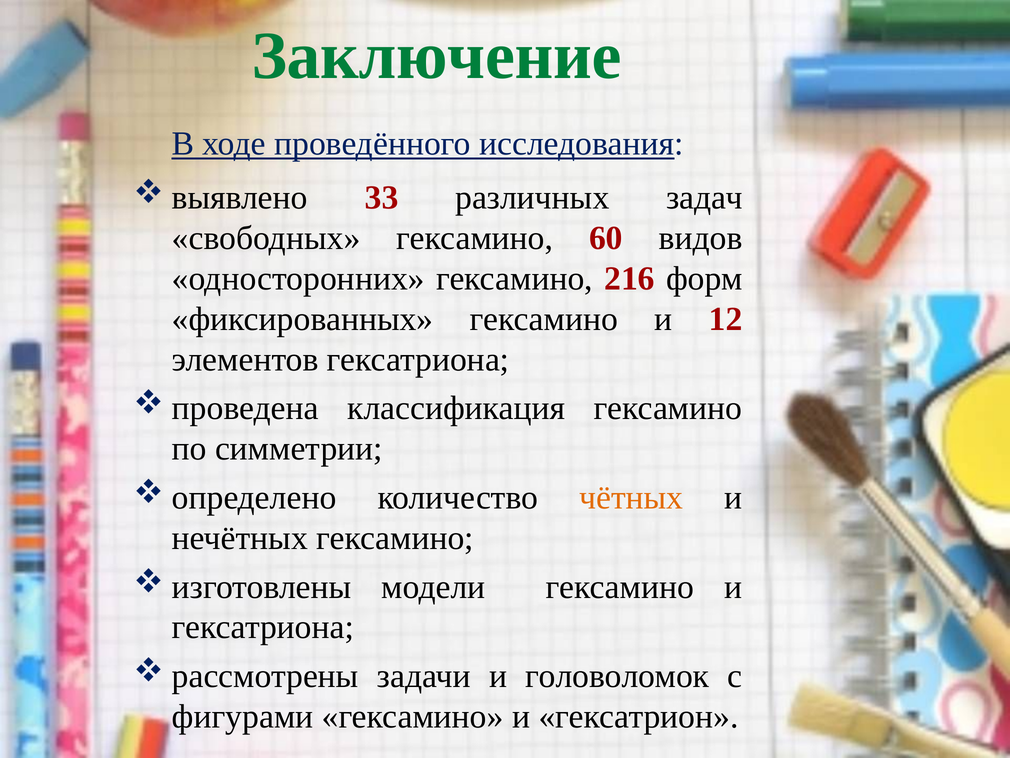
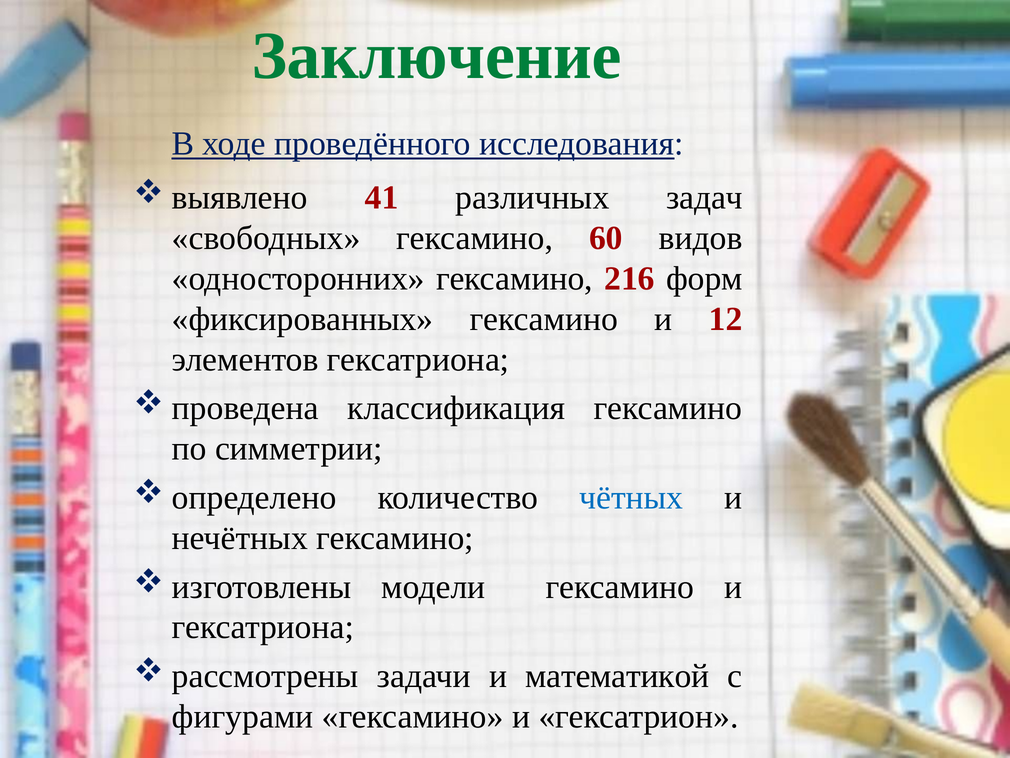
33: 33 -> 41
чётных colour: orange -> blue
головоломок: головоломок -> математикой
